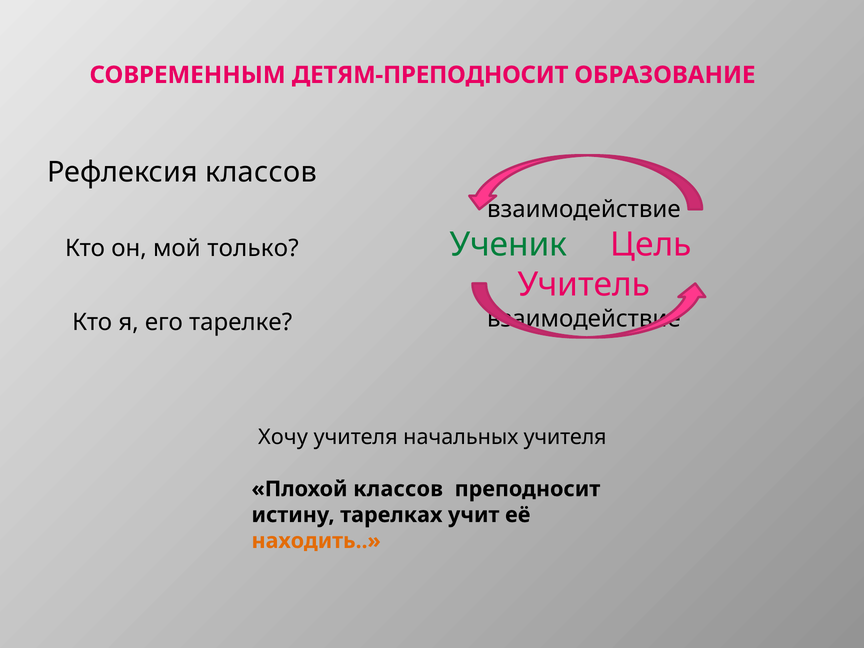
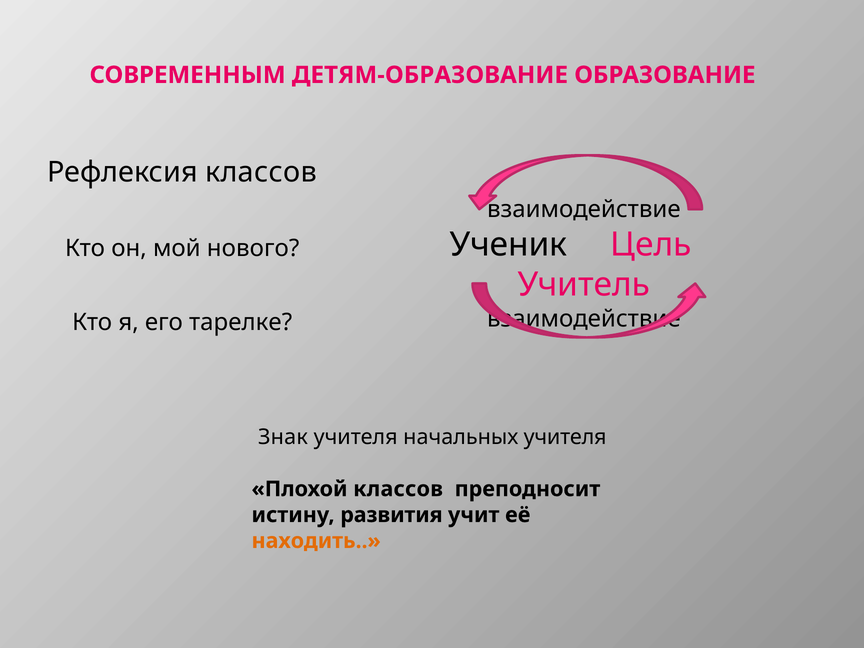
ДЕТЯМ-ПРЕПОДНОСИТ: ДЕТЯМ-ПРЕПОДНОСИТ -> ДЕТЯМ-ОБРАЗОВАНИЕ
Ученик colour: green -> black
только: только -> нового
Хочу: Хочу -> Знак
тарелках: тарелках -> развития
